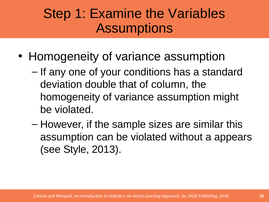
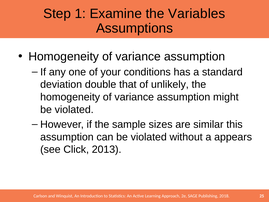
column: column -> unlikely
Style: Style -> Click
